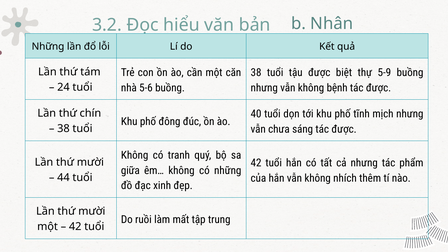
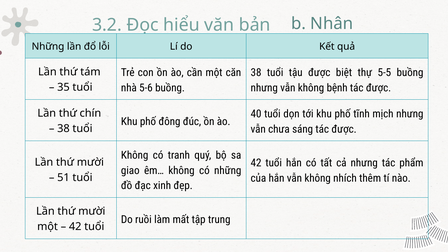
5-9: 5-9 -> 5-5
24: 24 -> 35
giữa: giữa -> giao
44: 44 -> 51
